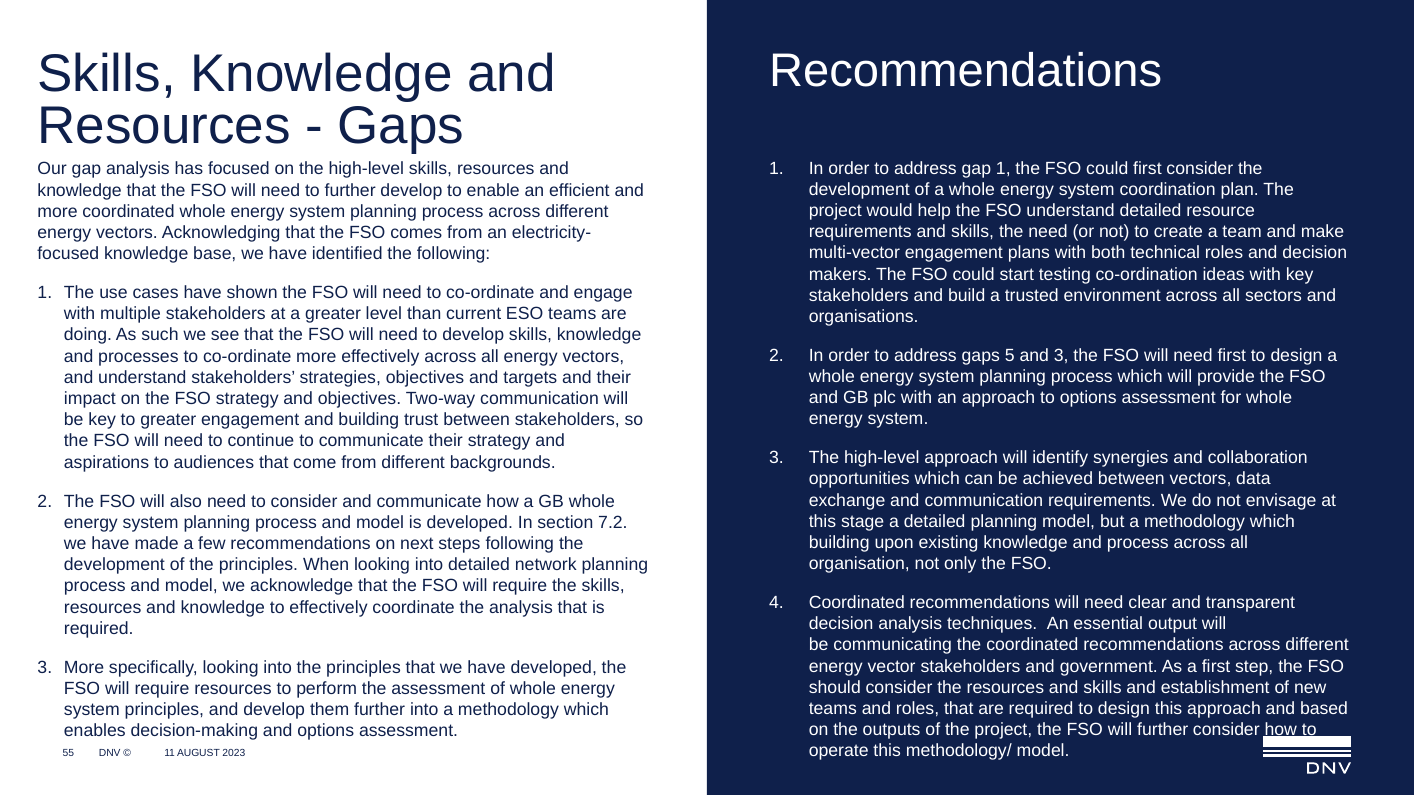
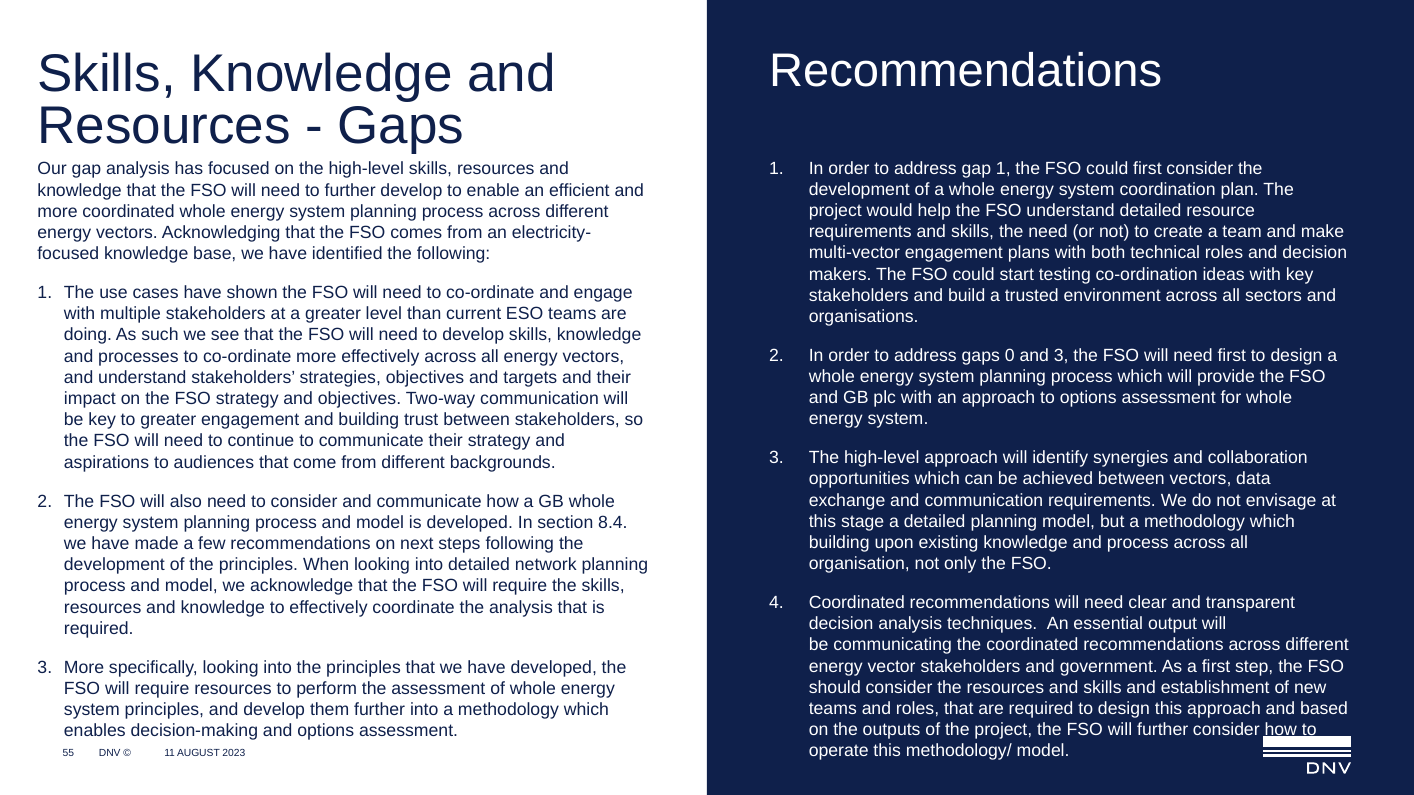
5: 5 -> 0
7.2: 7.2 -> 8.4
